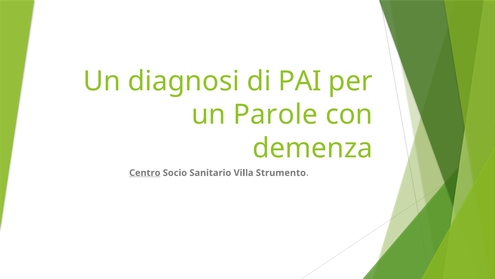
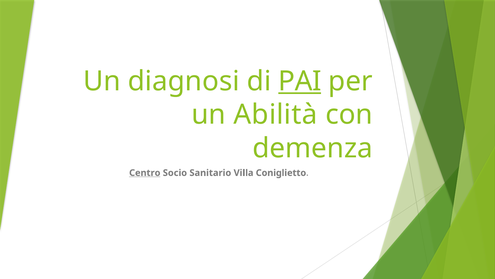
PAI underline: none -> present
Parole: Parole -> Abilità
Strumento: Strumento -> Coniglietto
